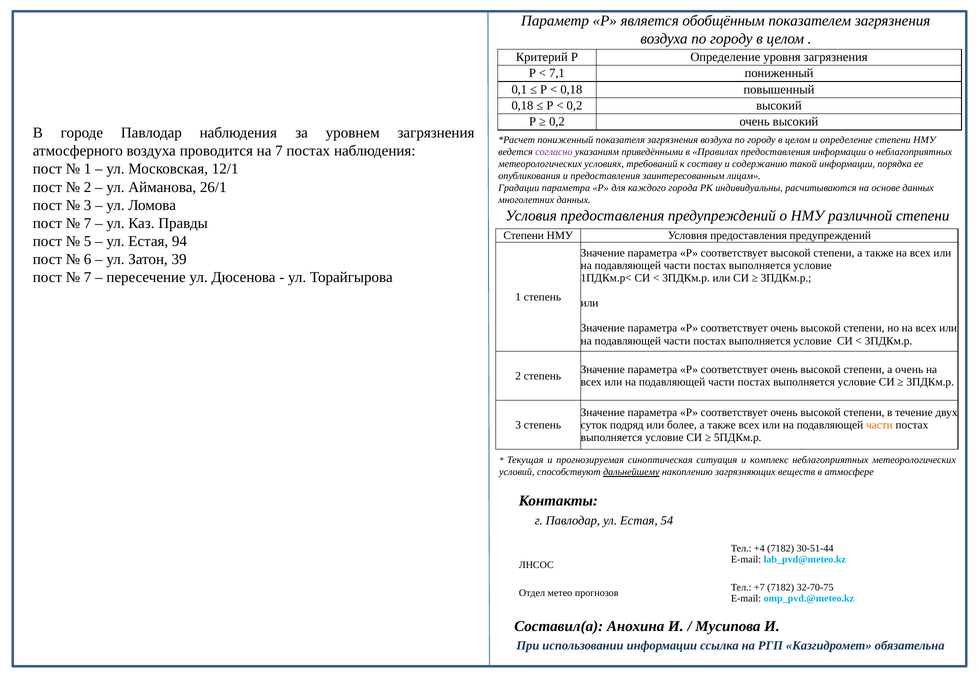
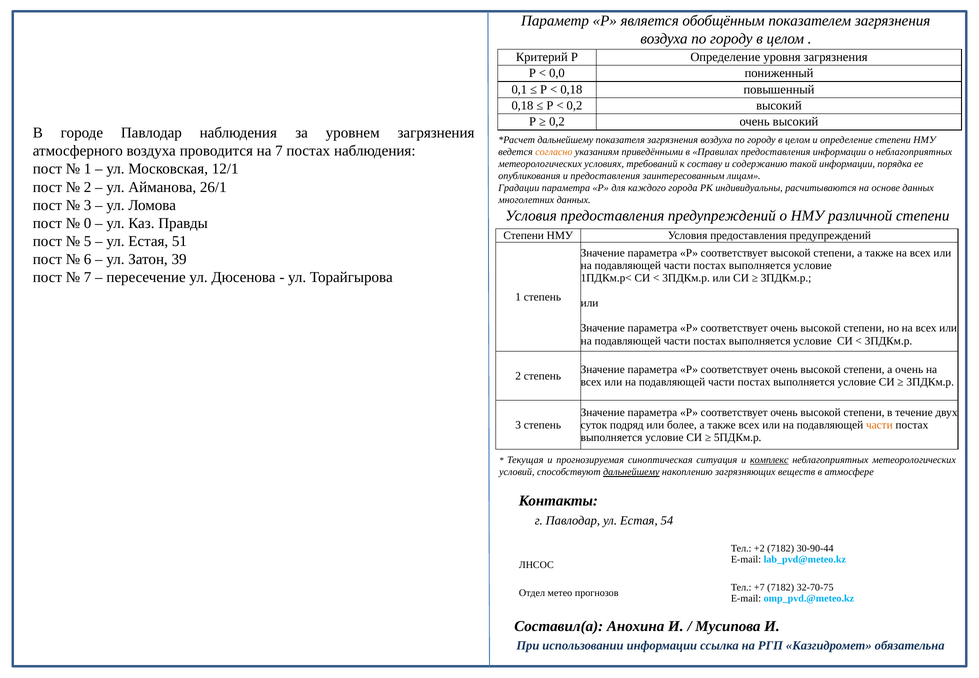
7,1: 7,1 -> 0,0
пониженный at (565, 140): пониженный -> дальнейшему
согласно colour: purple -> orange
7 at (88, 223): 7 -> 0
94: 94 -> 51
комплекс underline: none -> present
+4: +4 -> +2
30-51-44: 30-51-44 -> 30-90-44
